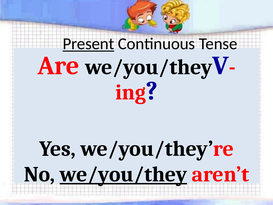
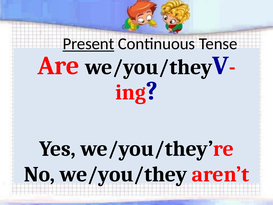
we/you/they at (123, 174) underline: present -> none
